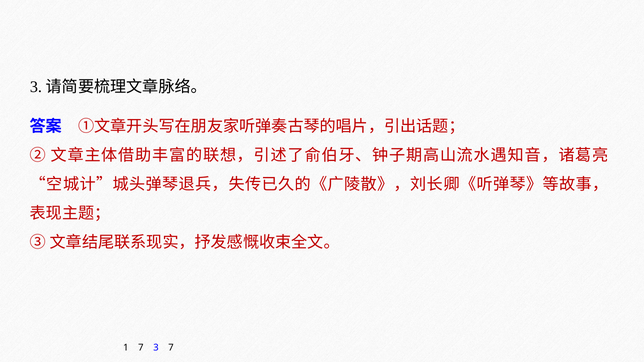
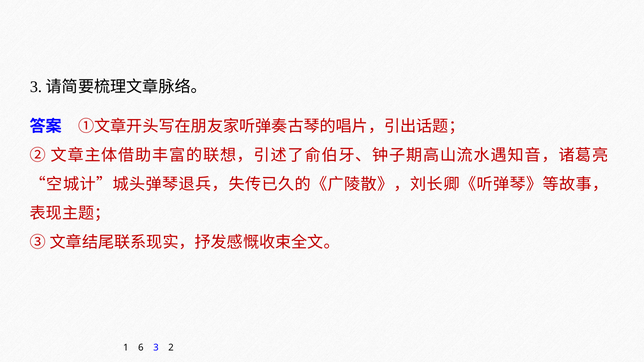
1 7: 7 -> 6
3 7: 7 -> 2
